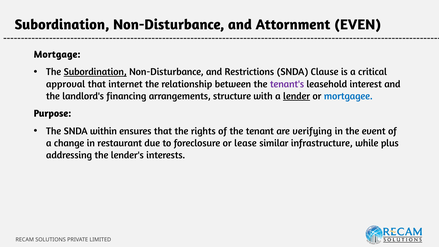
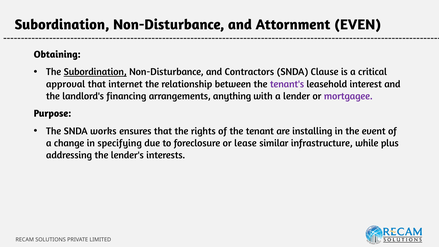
Mortgage: Mortgage -> Obtaining
Restrictions: Restrictions -> Contractors
structure: structure -> anything
lender underline: present -> none
mortgagee colour: blue -> purple
within: within -> works
verifying: verifying -> installing
restaurant: restaurant -> specifying
